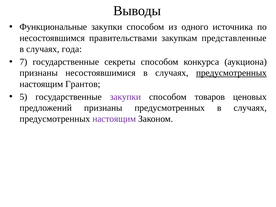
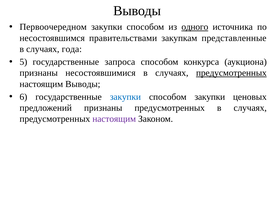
Функциональные: Функциональные -> Первоочередном
одного underline: none -> present
7: 7 -> 5
секреты: секреты -> запроса
настоящим Грантов: Грантов -> Выводы
5: 5 -> 6
закупки at (125, 97) colour: purple -> blue
способом товаров: товаров -> закупки
